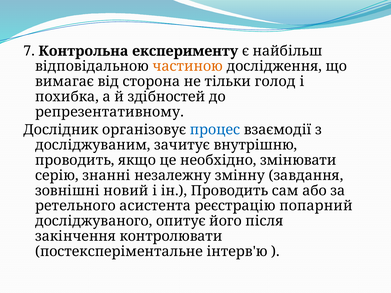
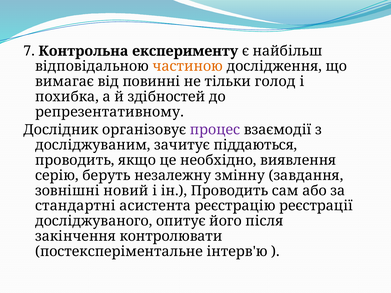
сторона: сторона -> повинні
процес colour: blue -> purple
внутрішню: внутрішню -> піддаються
змінювати: змінювати -> виявлення
знанні: знанні -> беруть
ретельного: ретельного -> стандартні
попарний: попарний -> реєстрації
